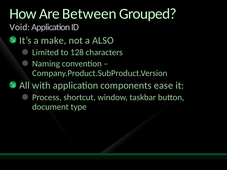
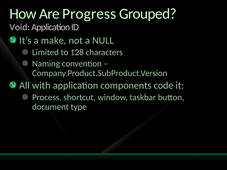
Between: Between -> Progress
ALSO: ALSO -> NULL
ease: ease -> code
